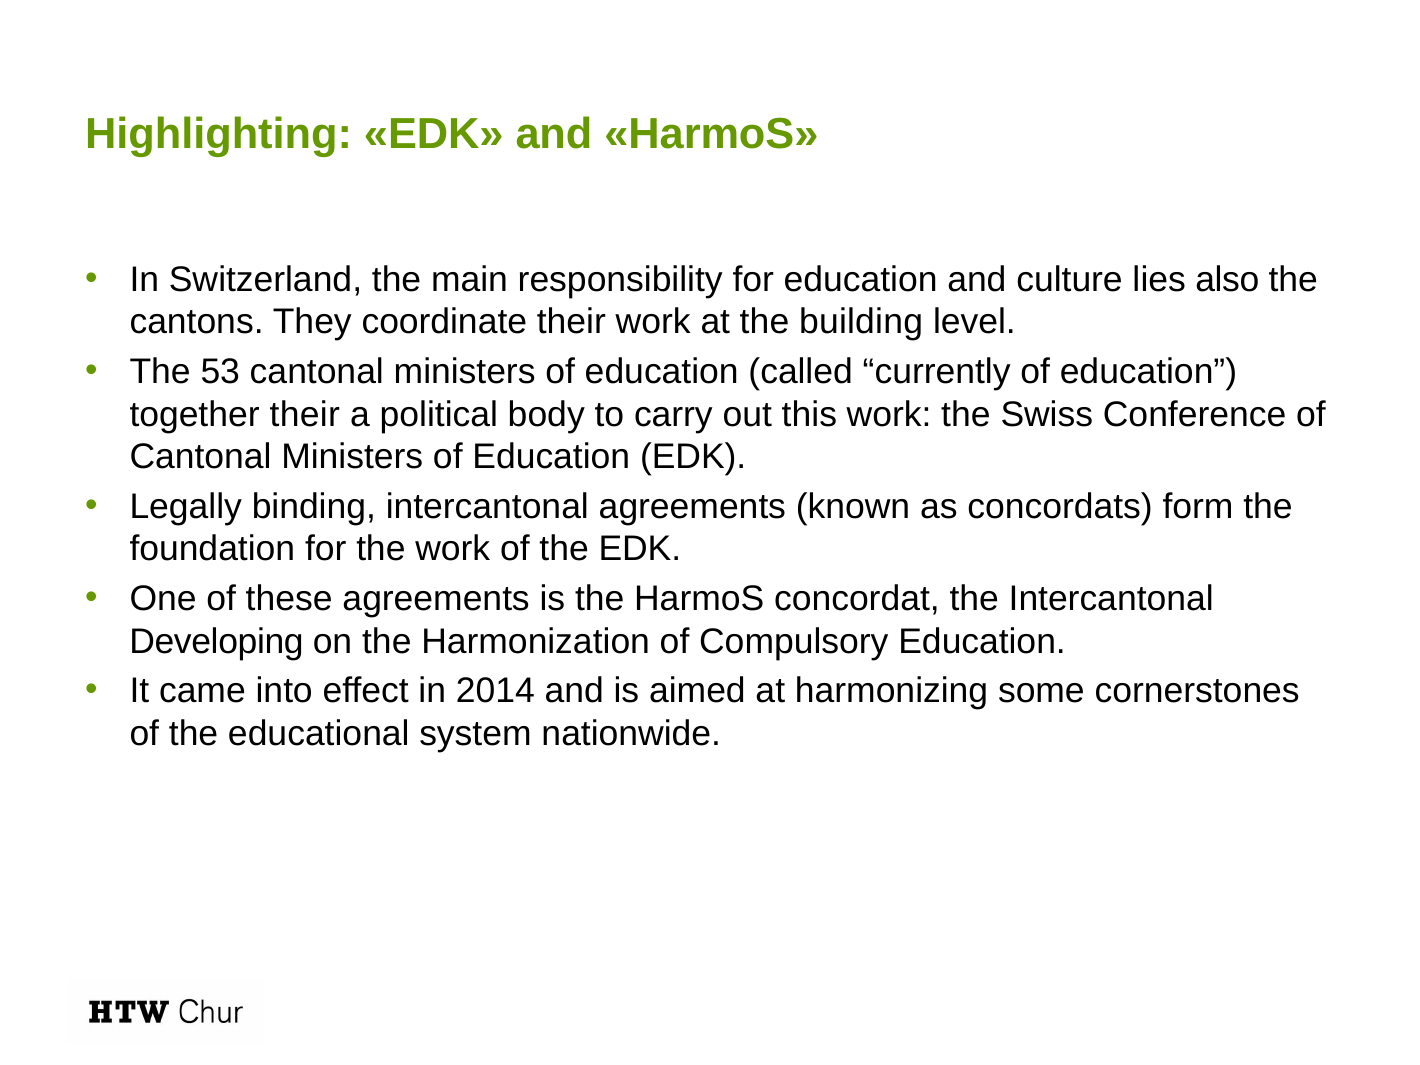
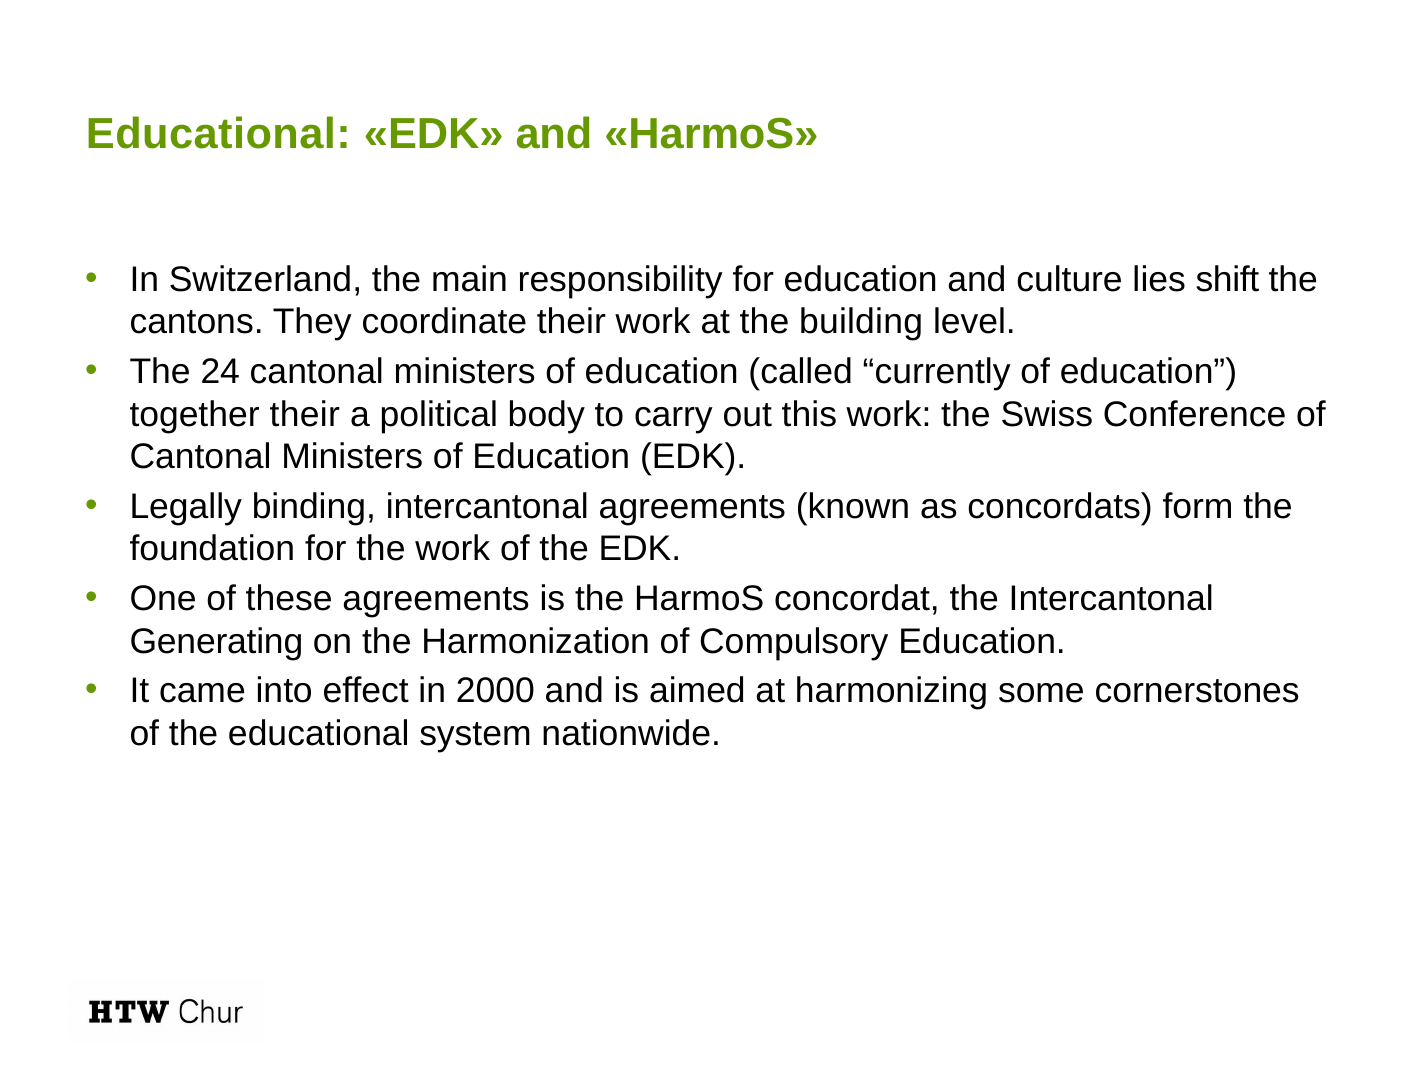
Highlighting at (219, 134): Highlighting -> Educational
also: also -> shift
53: 53 -> 24
Developing: Developing -> Generating
2014: 2014 -> 2000
